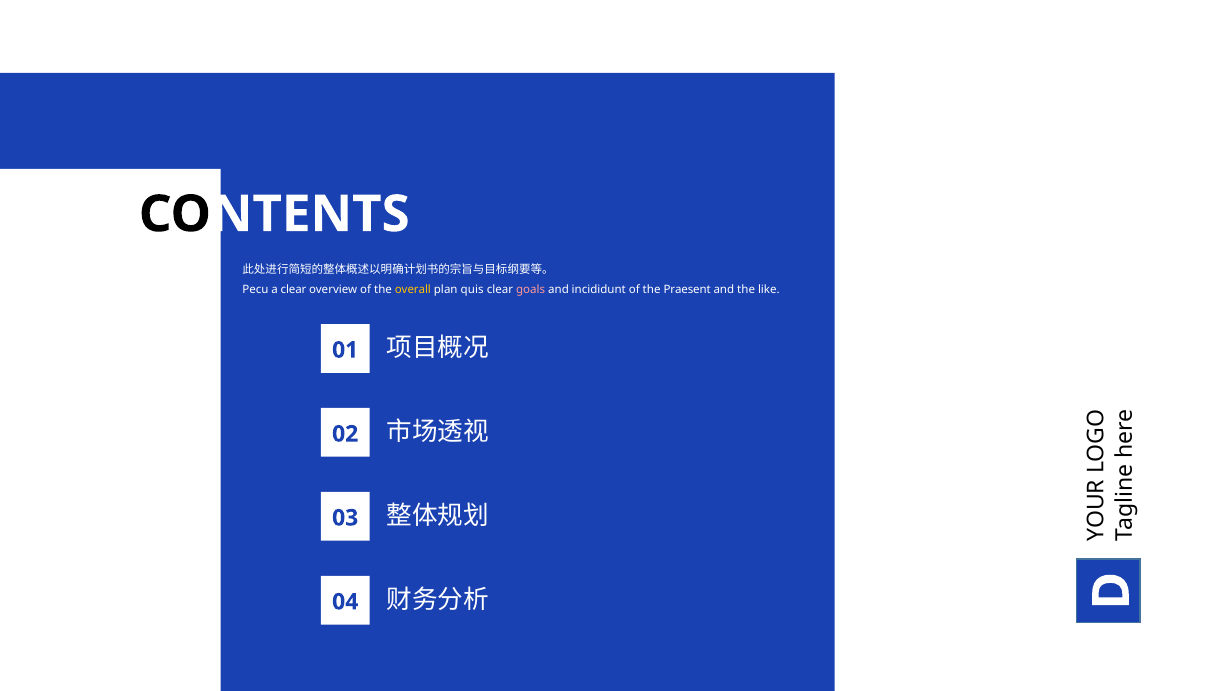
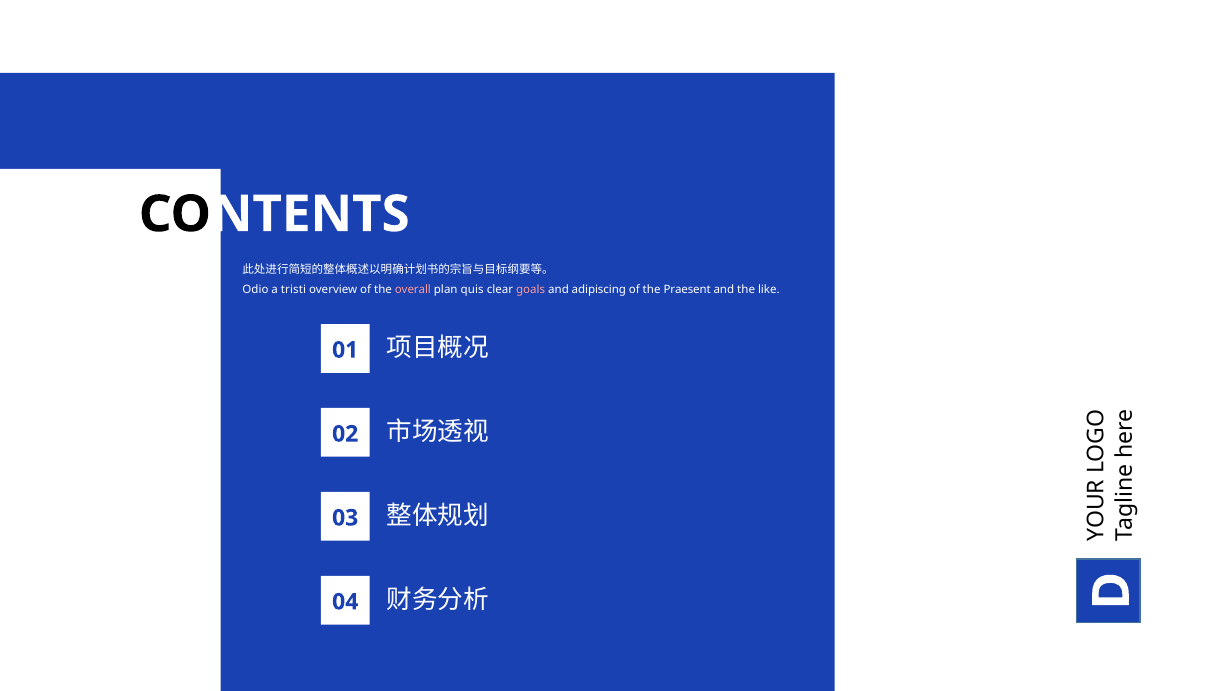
Pecu: Pecu -> Odio
a clear: clear -> tristi
overall colour: yellow -> pink
incididunt: incididunt -> adipiscing
